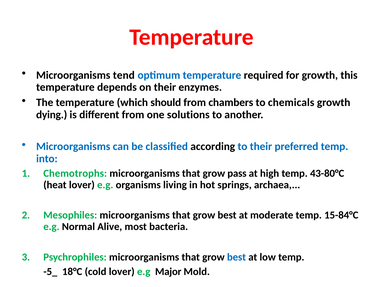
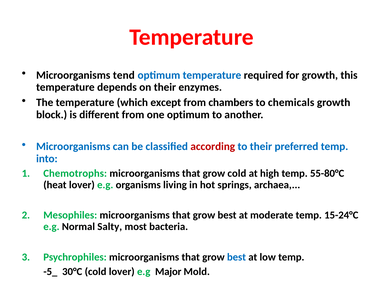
should: should -> except
dying: dying -> block
one solutions: solutions -> optimum
according colour: black -> red
grow pass: pass -> cold
43-80°C: 43-80°C -> 55-80°C
15-84°C: 15-84°C -> 15-24°C
Alive: Alive -> Salty
18°C: 18°C -> 30°C
